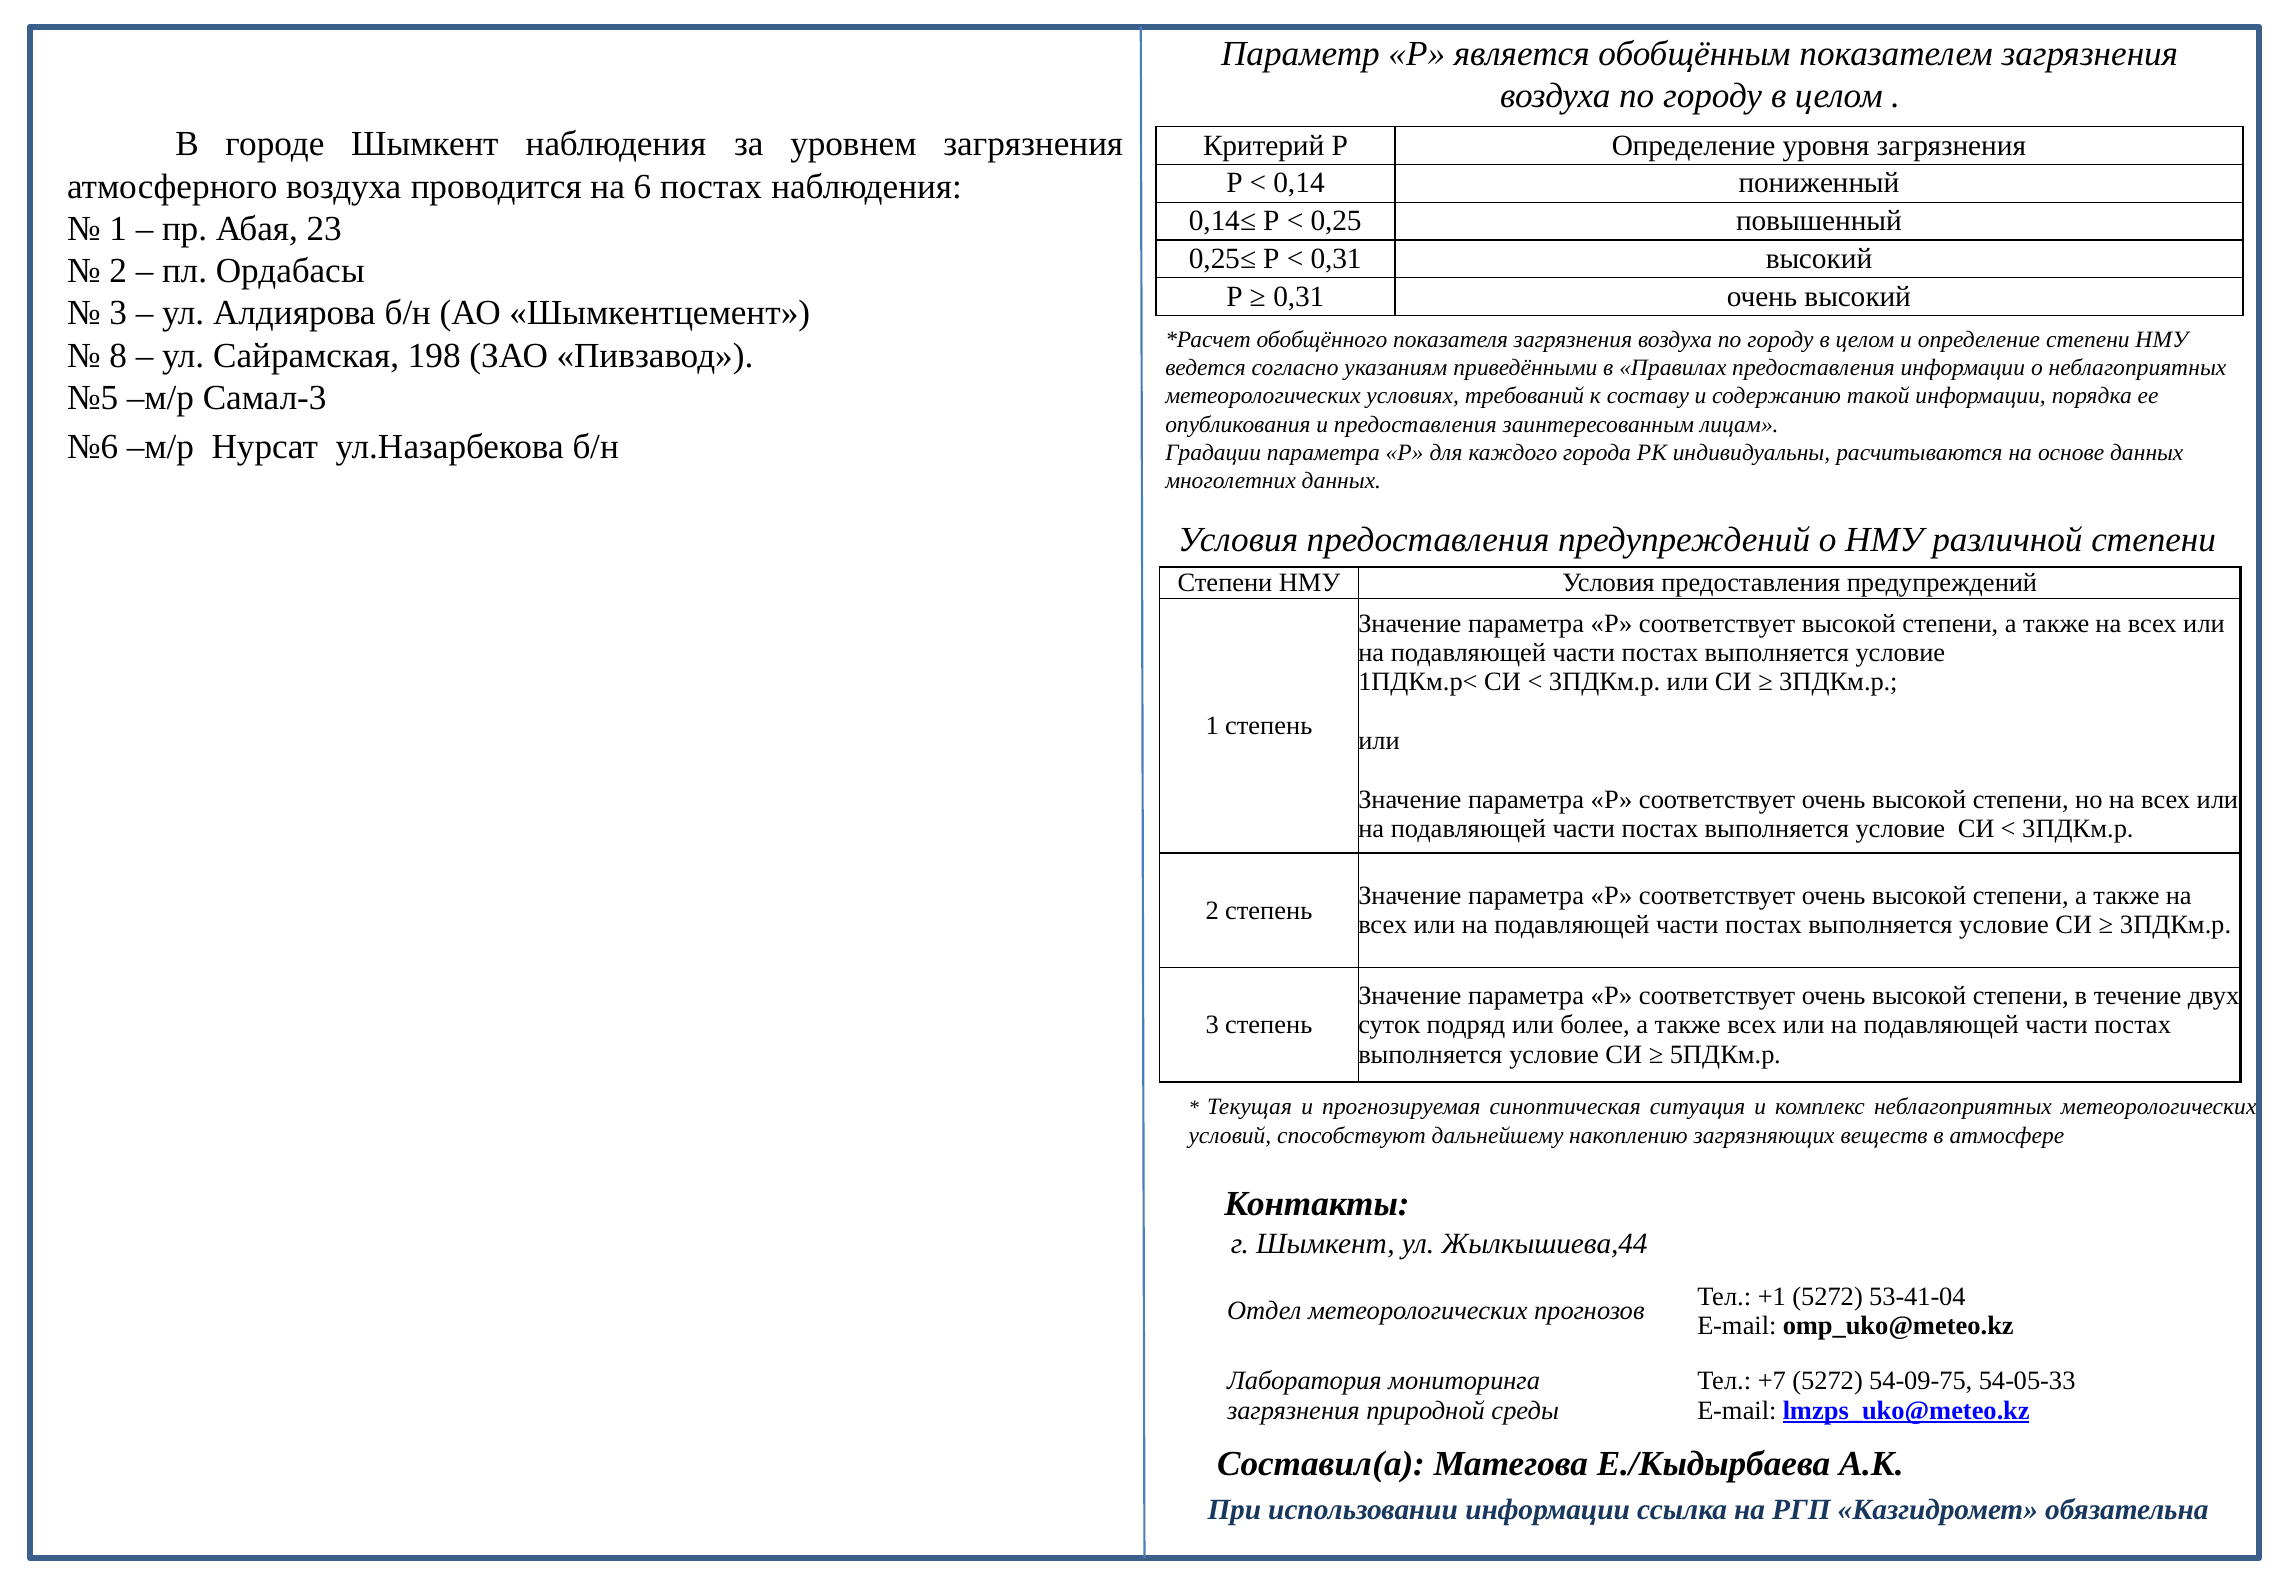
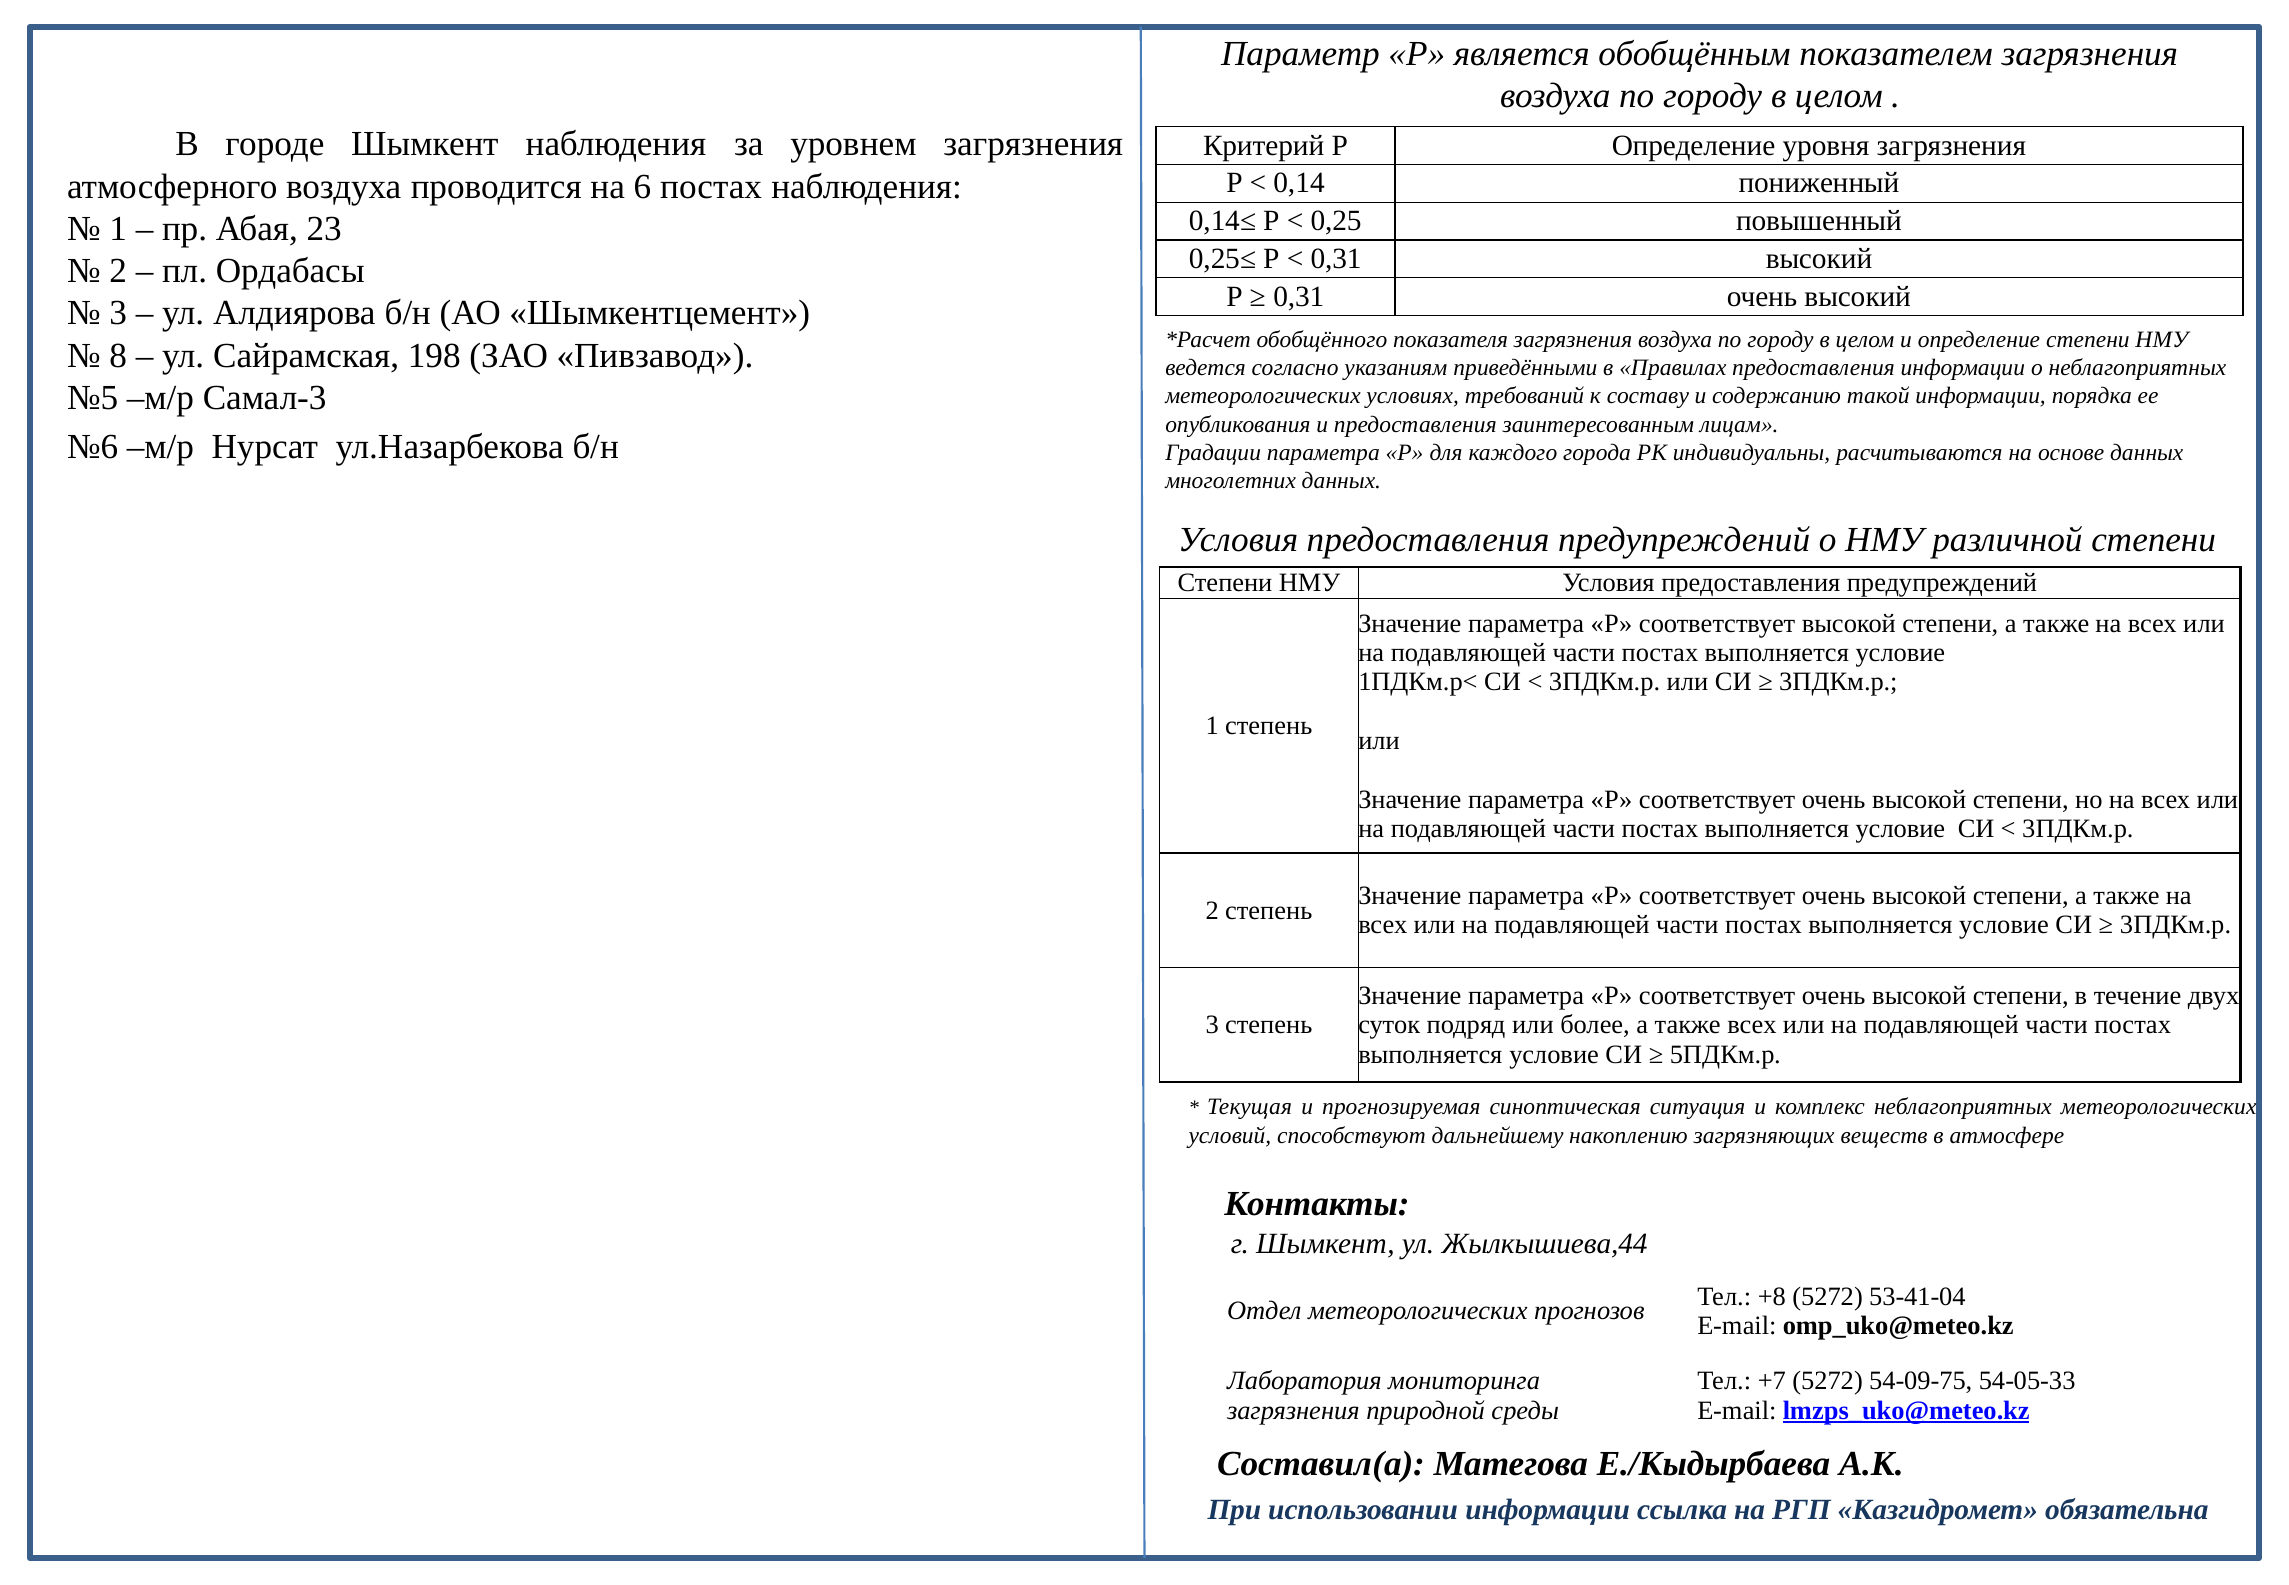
+1: +1 -> +8
